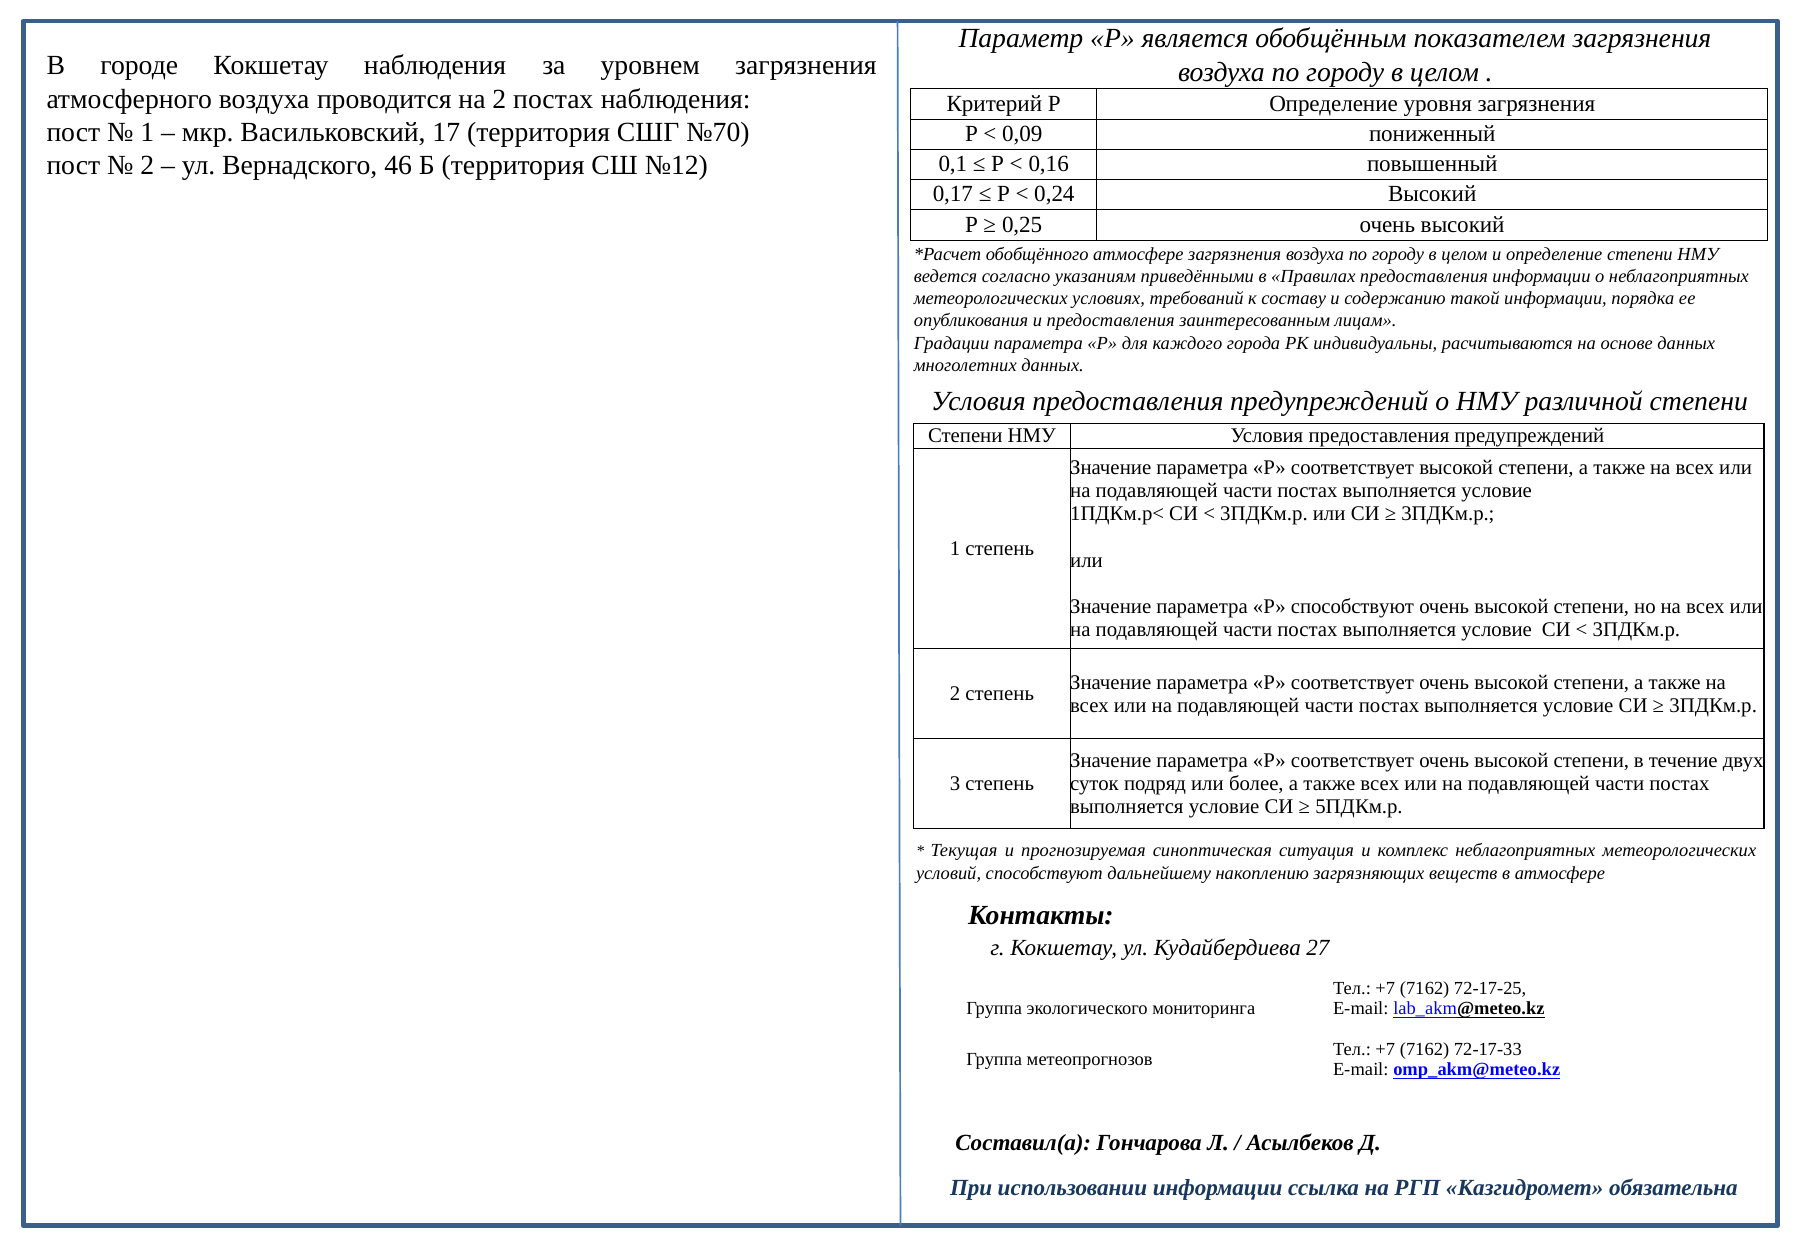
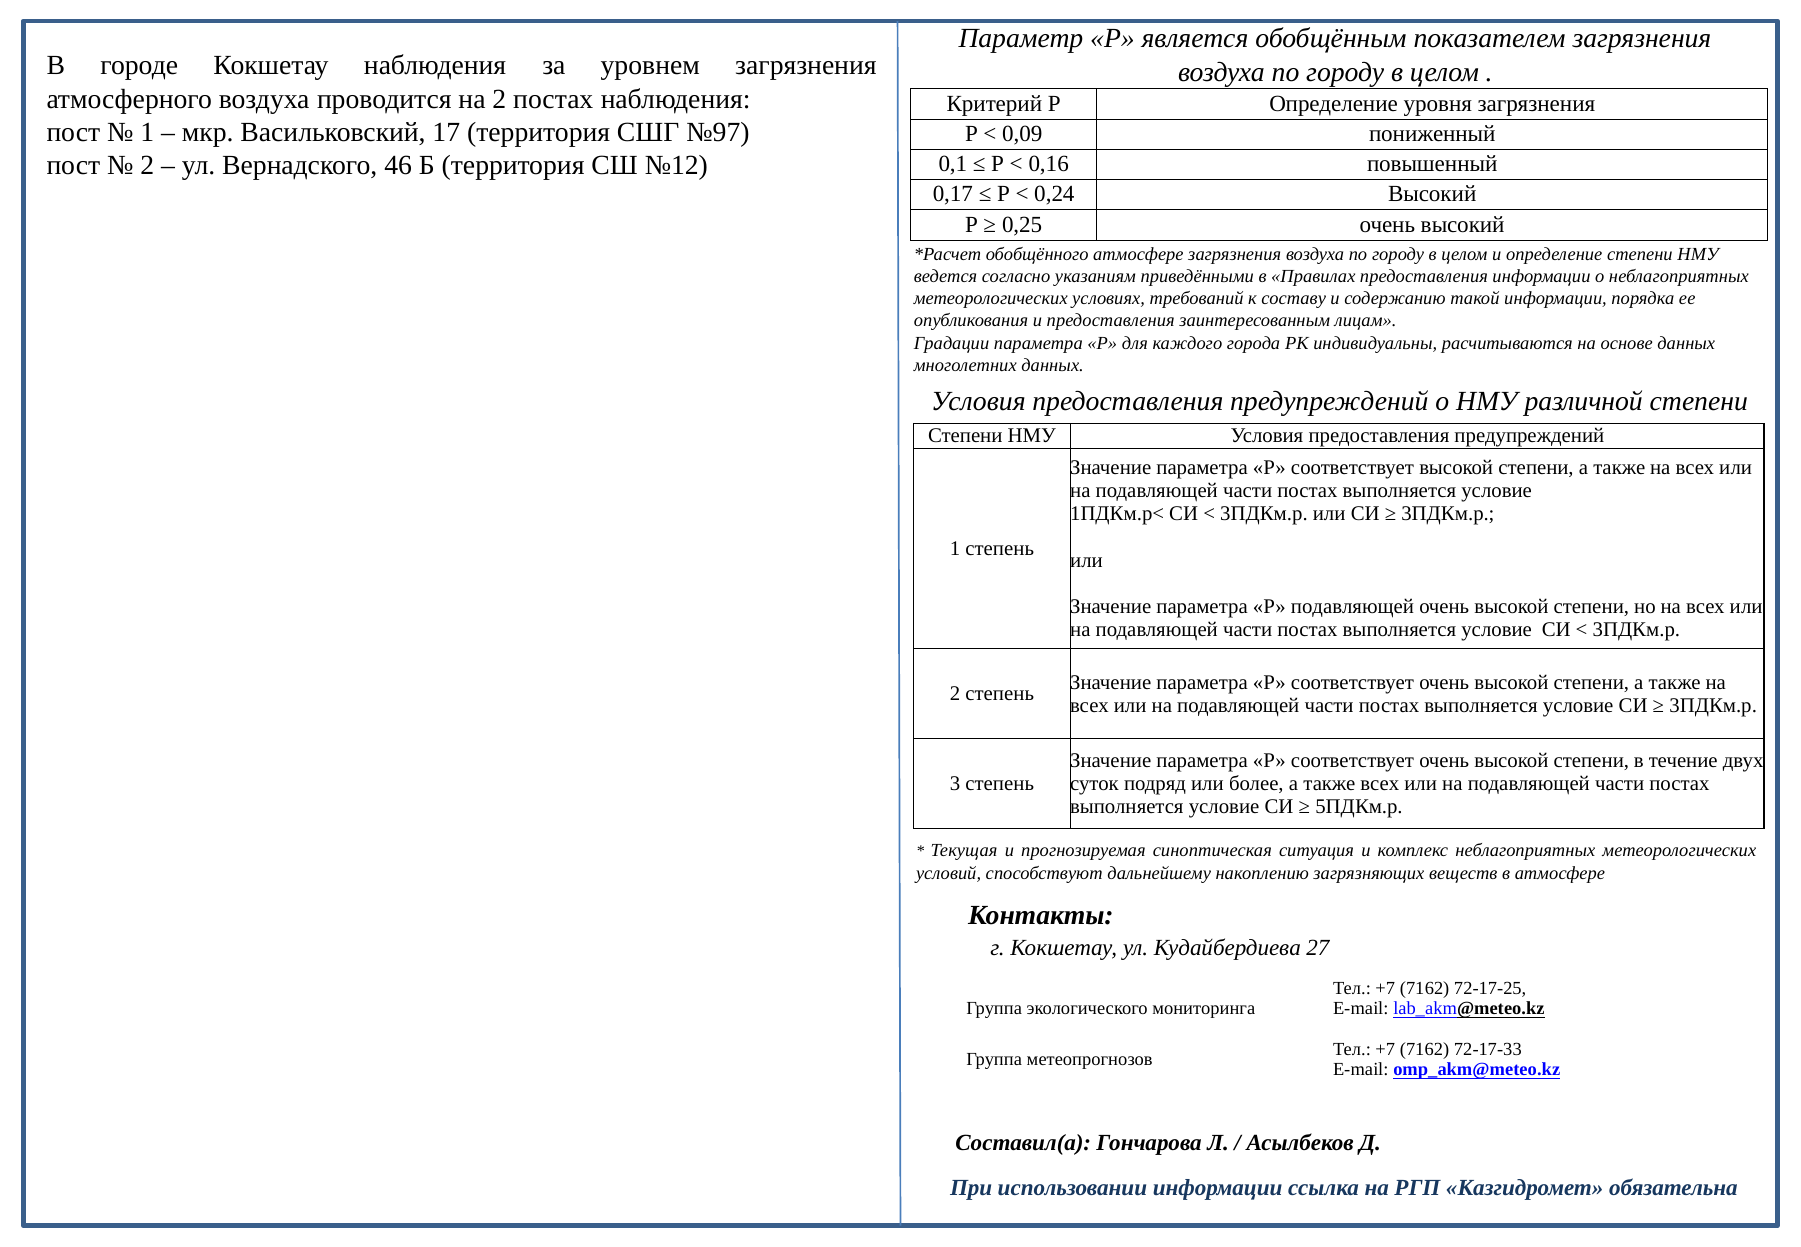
№70: №70 -> №97
Р способствуют: способствуют -> подавляющей
